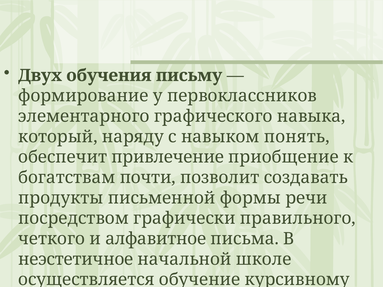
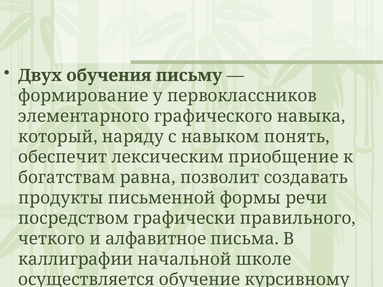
привлечение: привлечение -> лексическим
почти: почти -> равна
неэстетичное: неэстетичное -> каллиграфии
